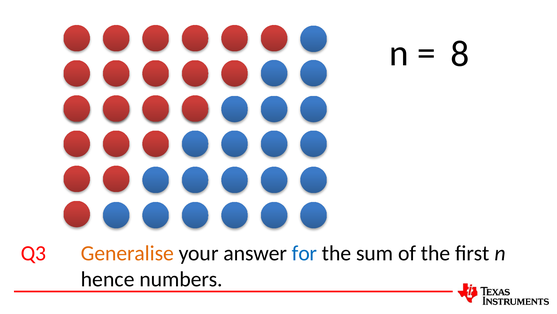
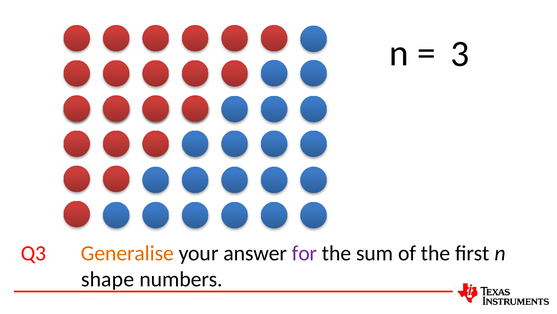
8: 8 -> 3
for colour: blue -> purple
hence: hence -> shape
